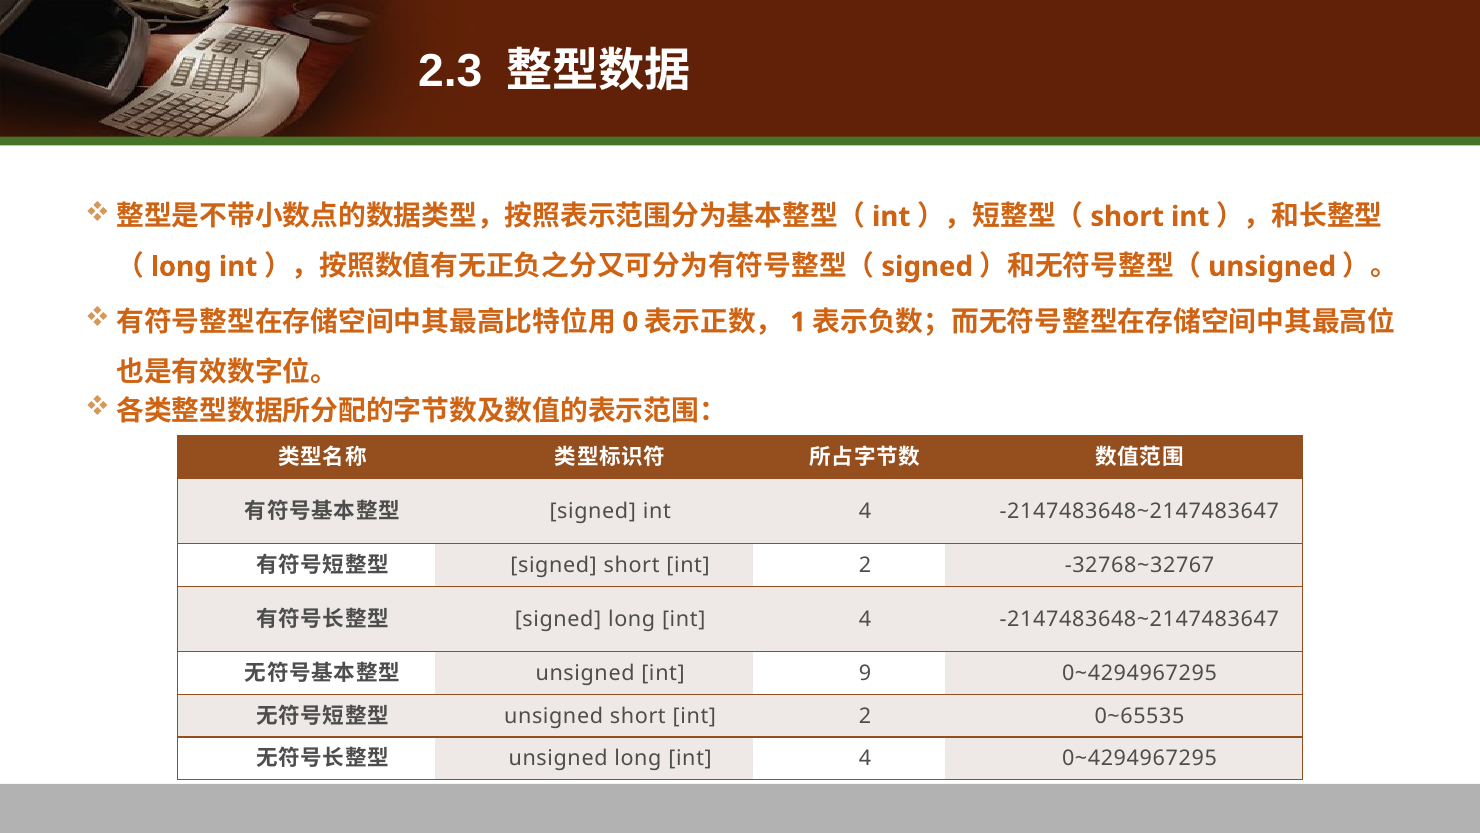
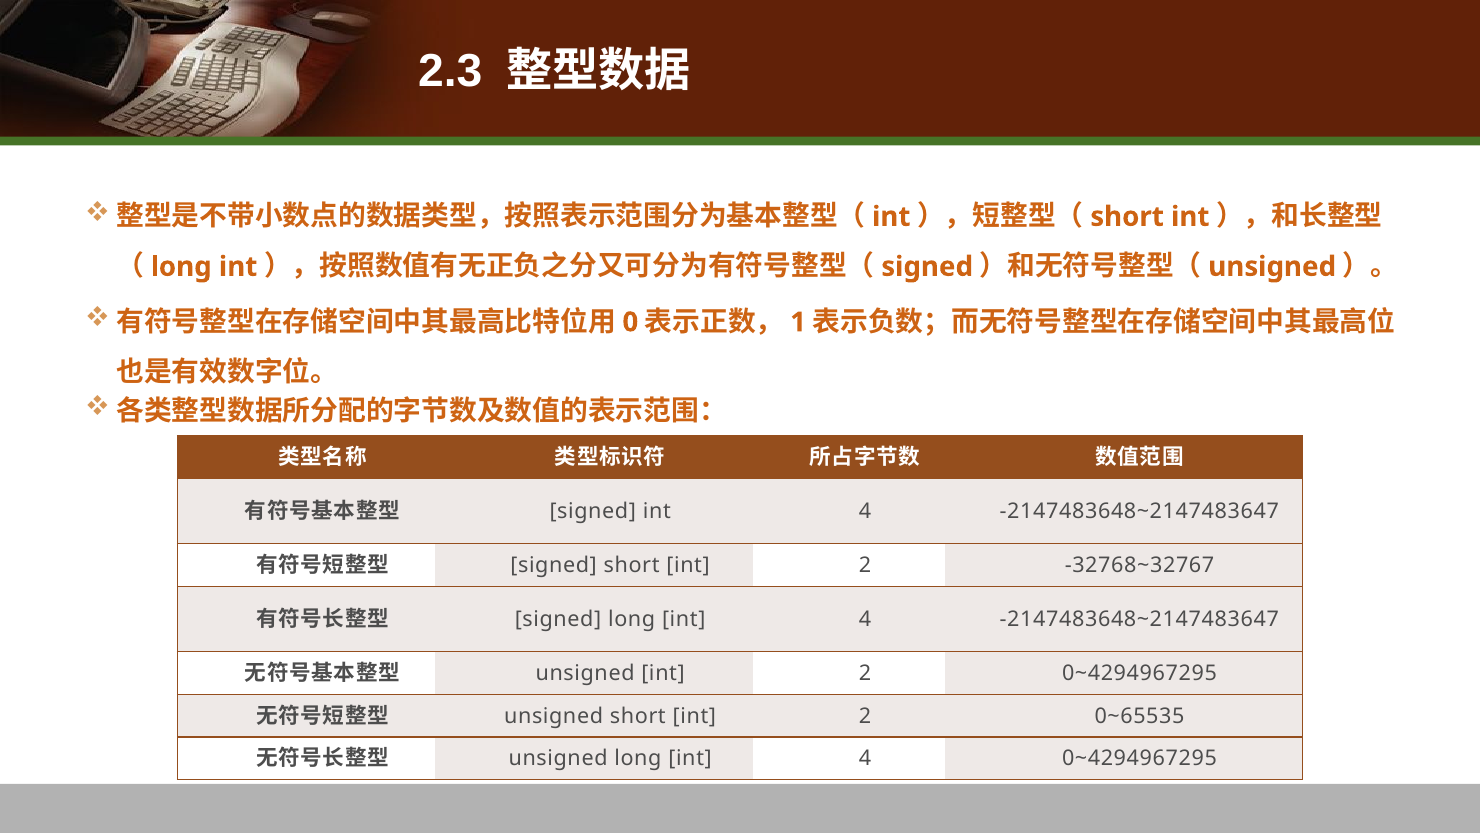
unsigned int 9: 9 -> 2
